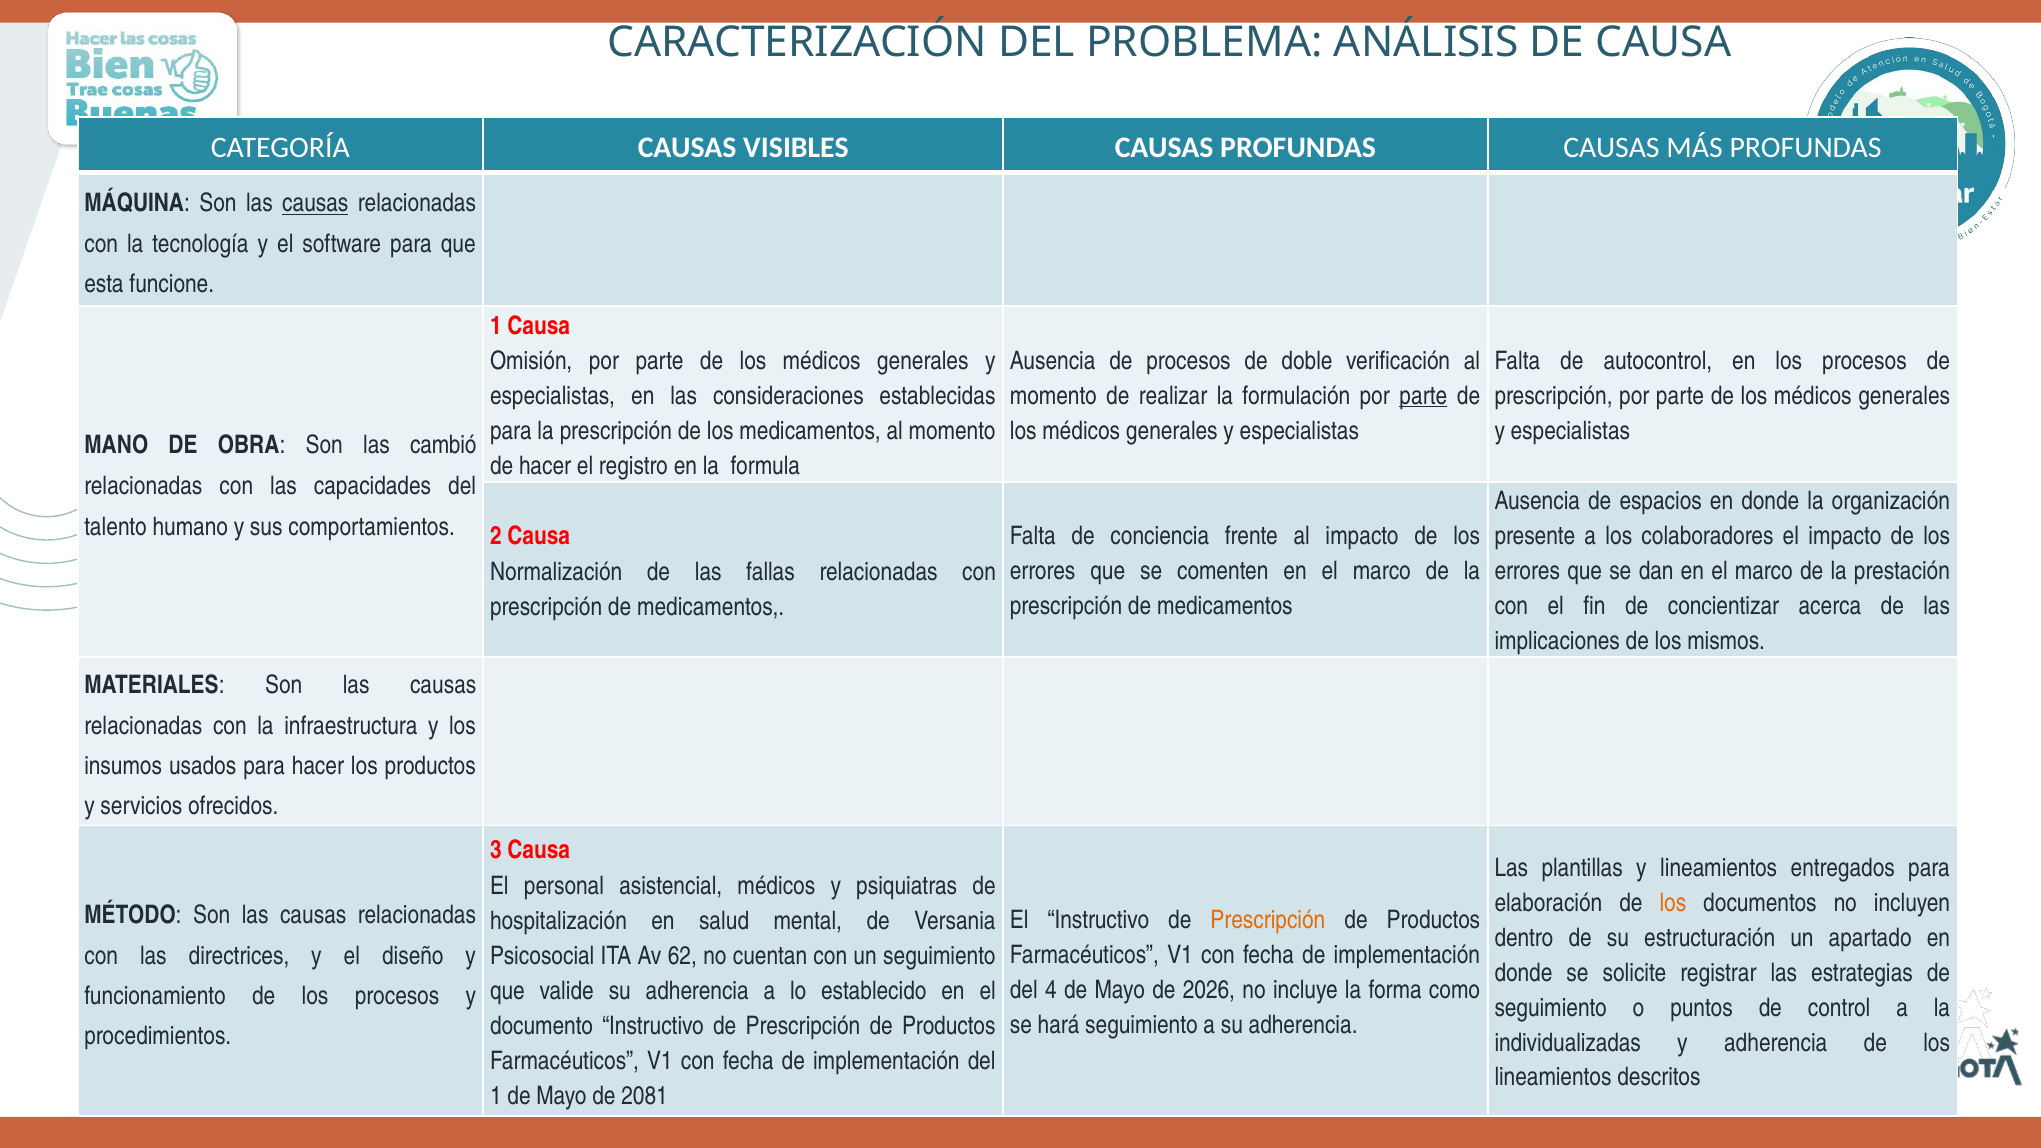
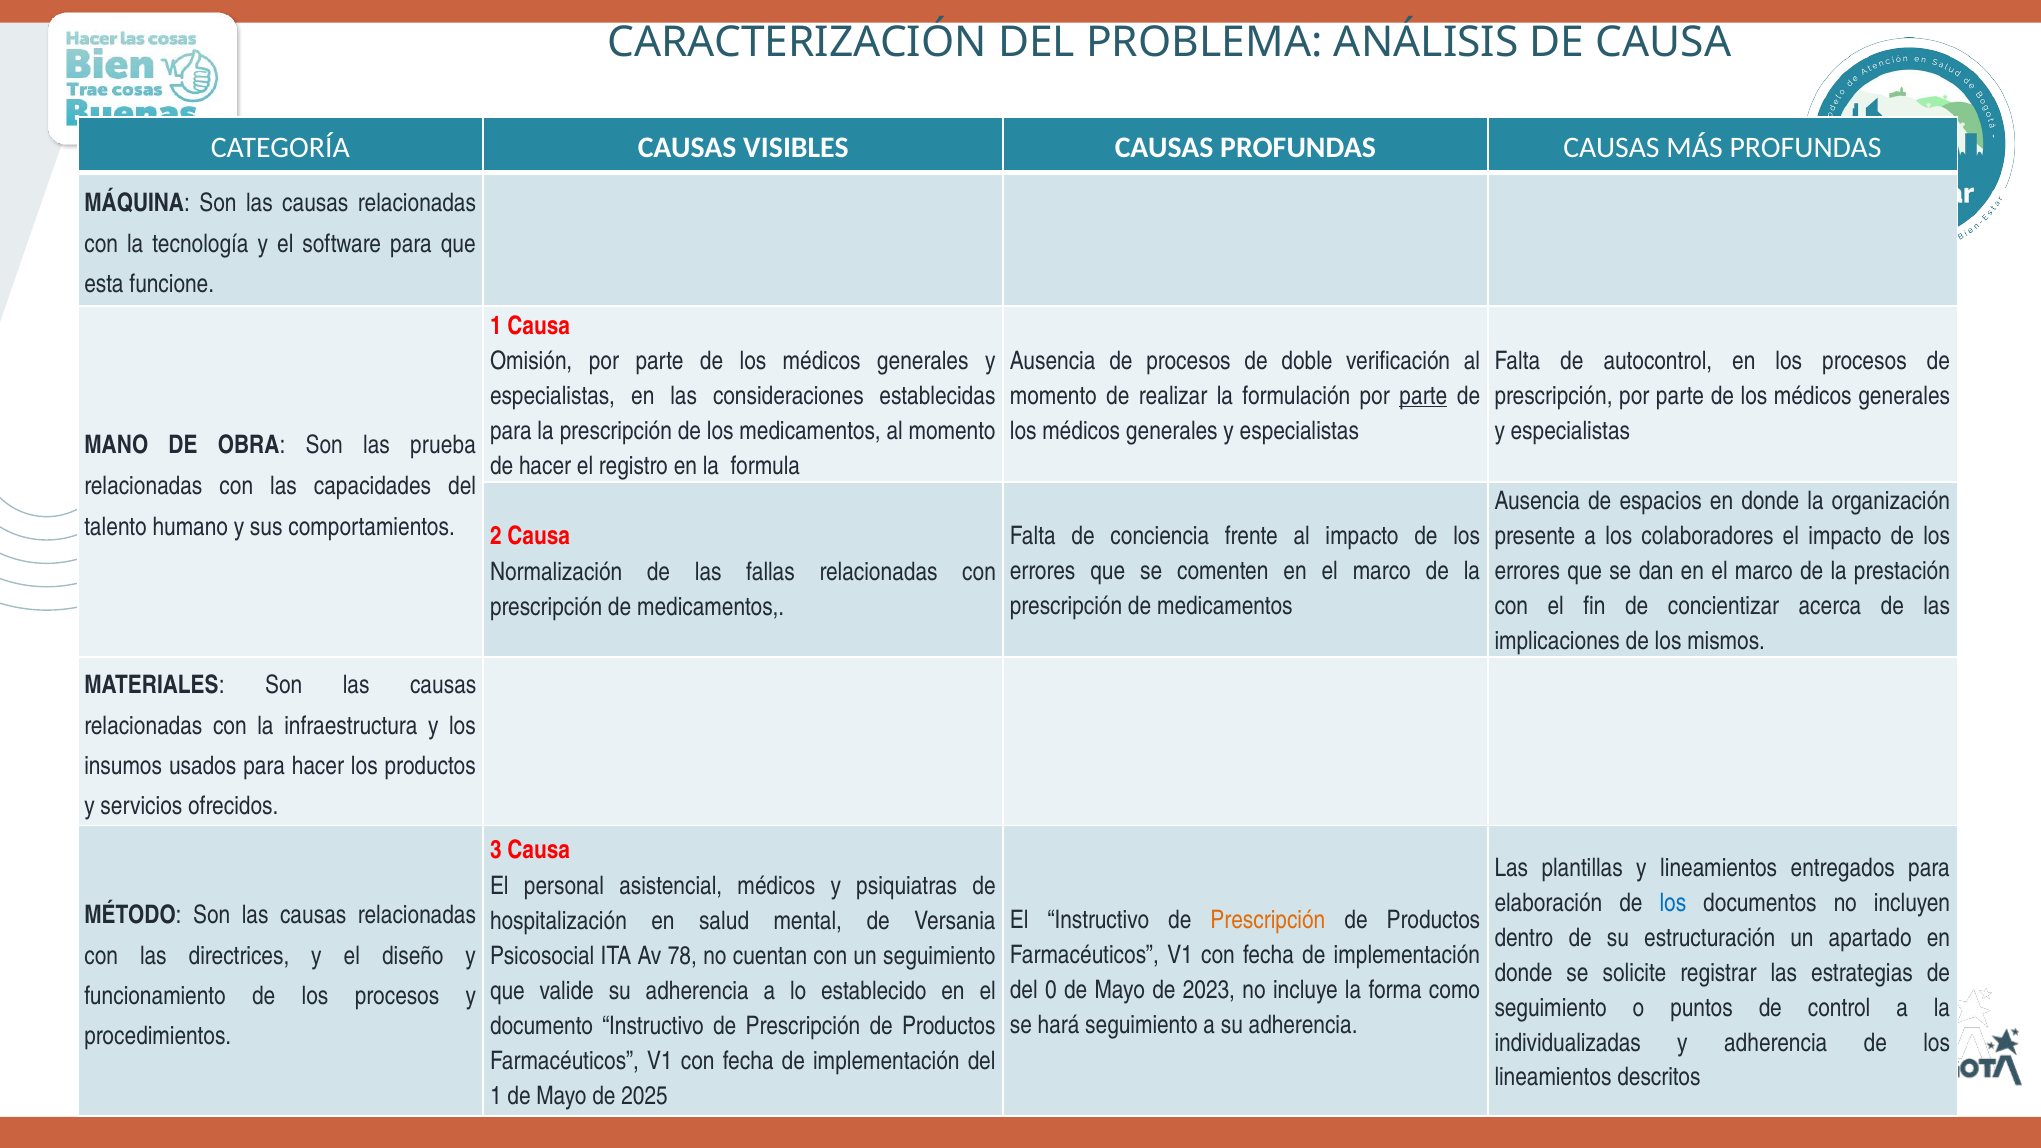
causas at (315, 203) underline: present -> none
cambió: cambió -> prueba
los at (1673, 903) colour: orange -> blue
62: 62 -> 78
4: 4 -> 0
2026: 2026 -> 2023
2081: 2081 -> 2025
